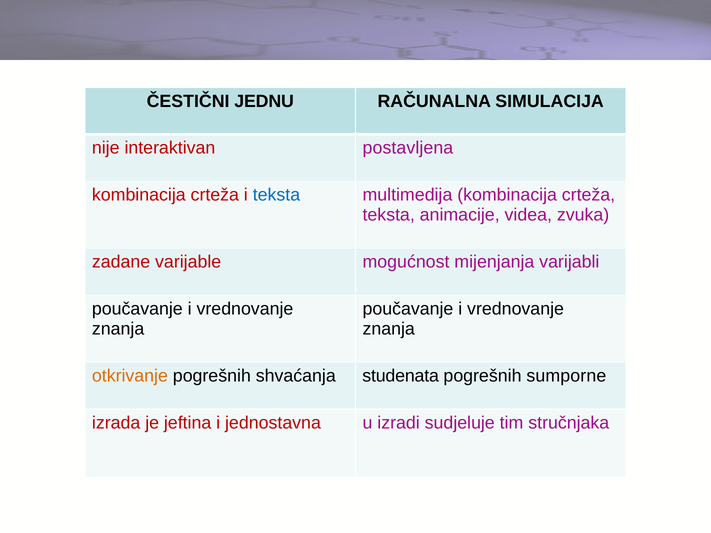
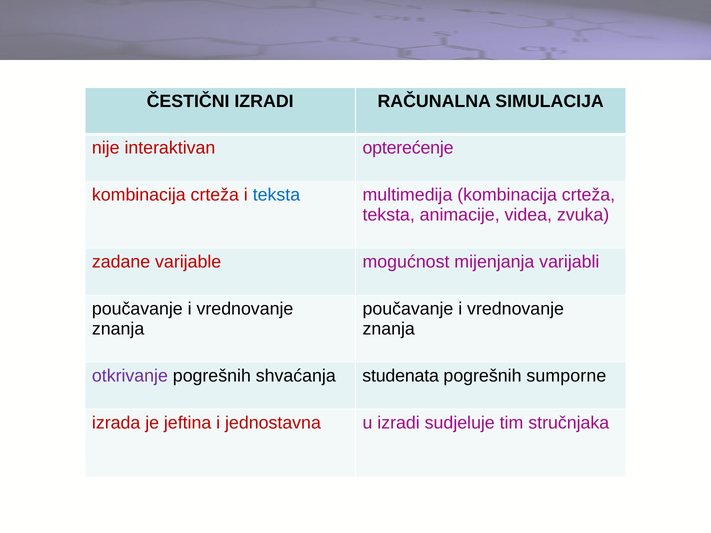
ČESTIČNI JEDNU: JEDNU -> IZRADI
postavljena: postavljena -> opterećenje
otkrivanje colour: orange -> purple
